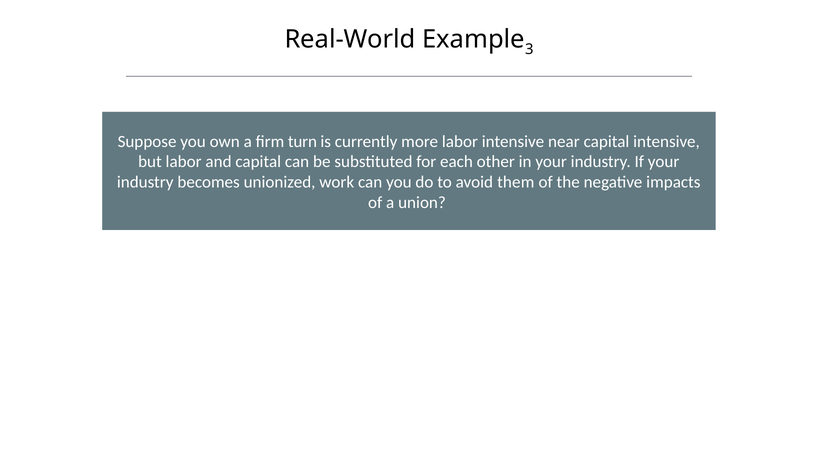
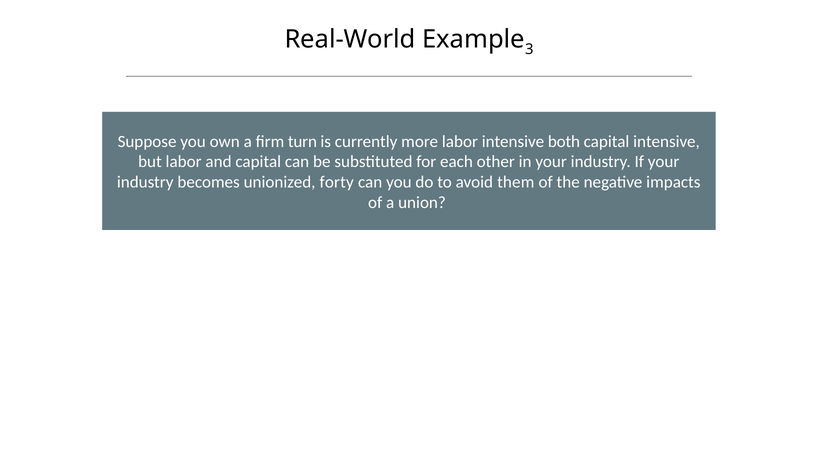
near: near -> both
work: work -> forty
